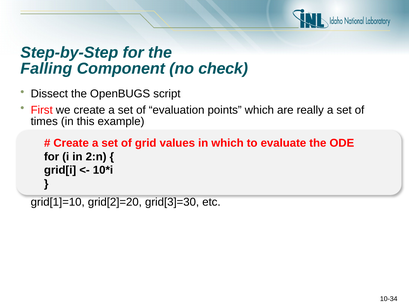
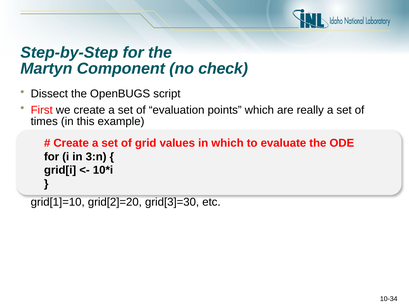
Falling: Falling -> Martyn
2:n: 2:n -> 3:n
